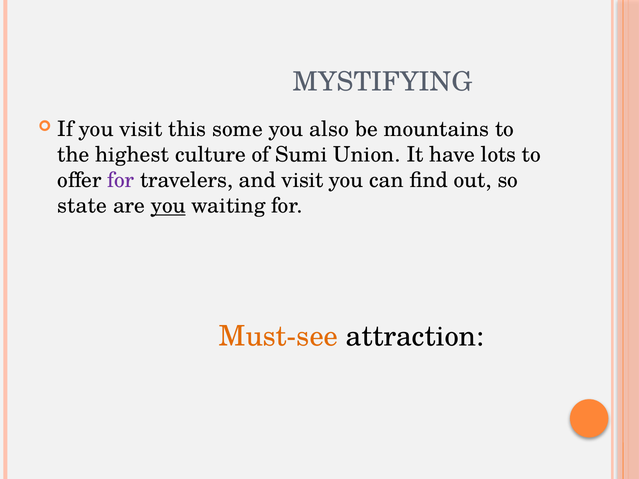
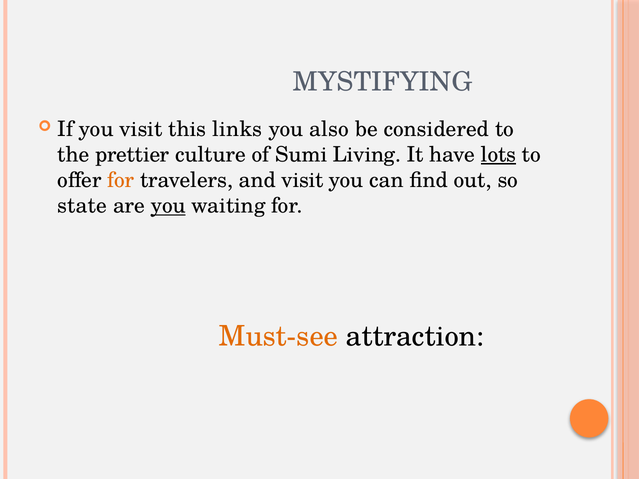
some: some -> links
mountains: mountains -> considered
highest: highest -> prettier
Union: Union -> Living
lots underline: none -> present
for at (121, 180) colour: purple -> orange
